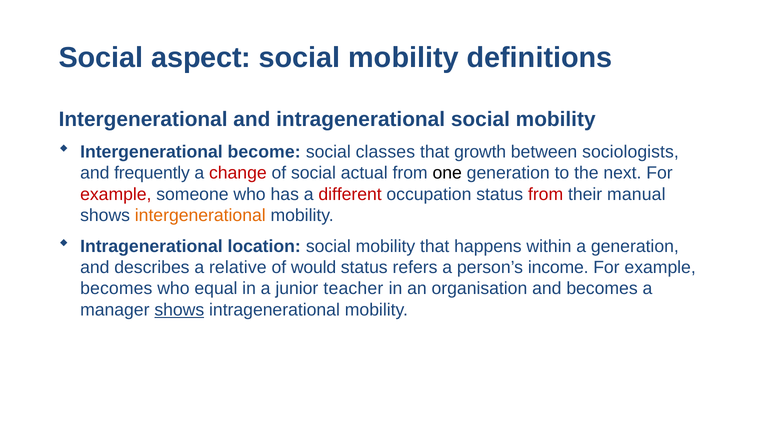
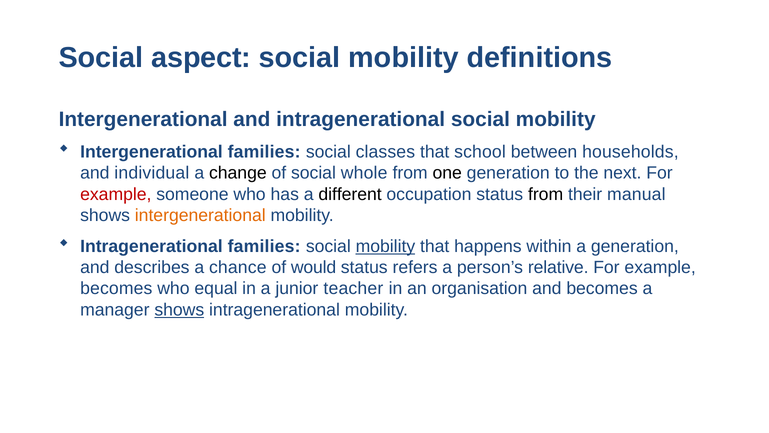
Intergenerational become: become -> families
growth: growth -> school
sociologists: sociologists -> households
frequently: frequently -> individual
change colour: red -> black
actual: actual -> whole
different colour: red -> black
from at (546, 194) colour: red -> black
Intragenerational location: location -> families
mobility at (385, 246) underline: none -> present
relative: relative -> chance
income: income -> relative
